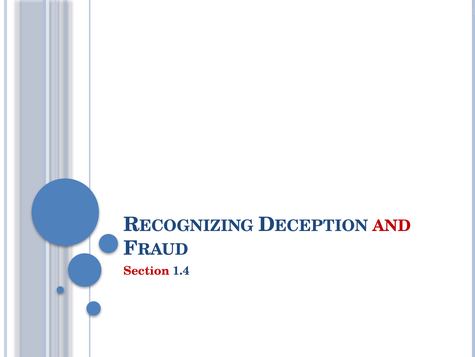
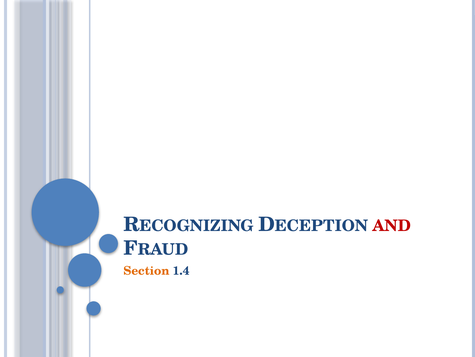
Section colour: red -> orange
